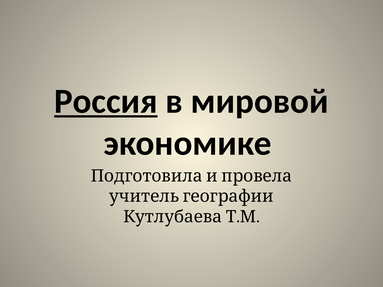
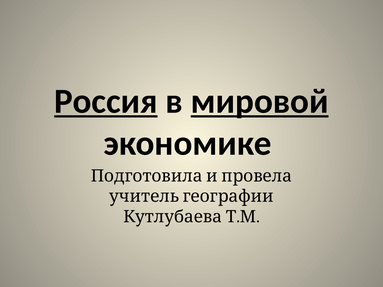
мировой underline: none -> present
